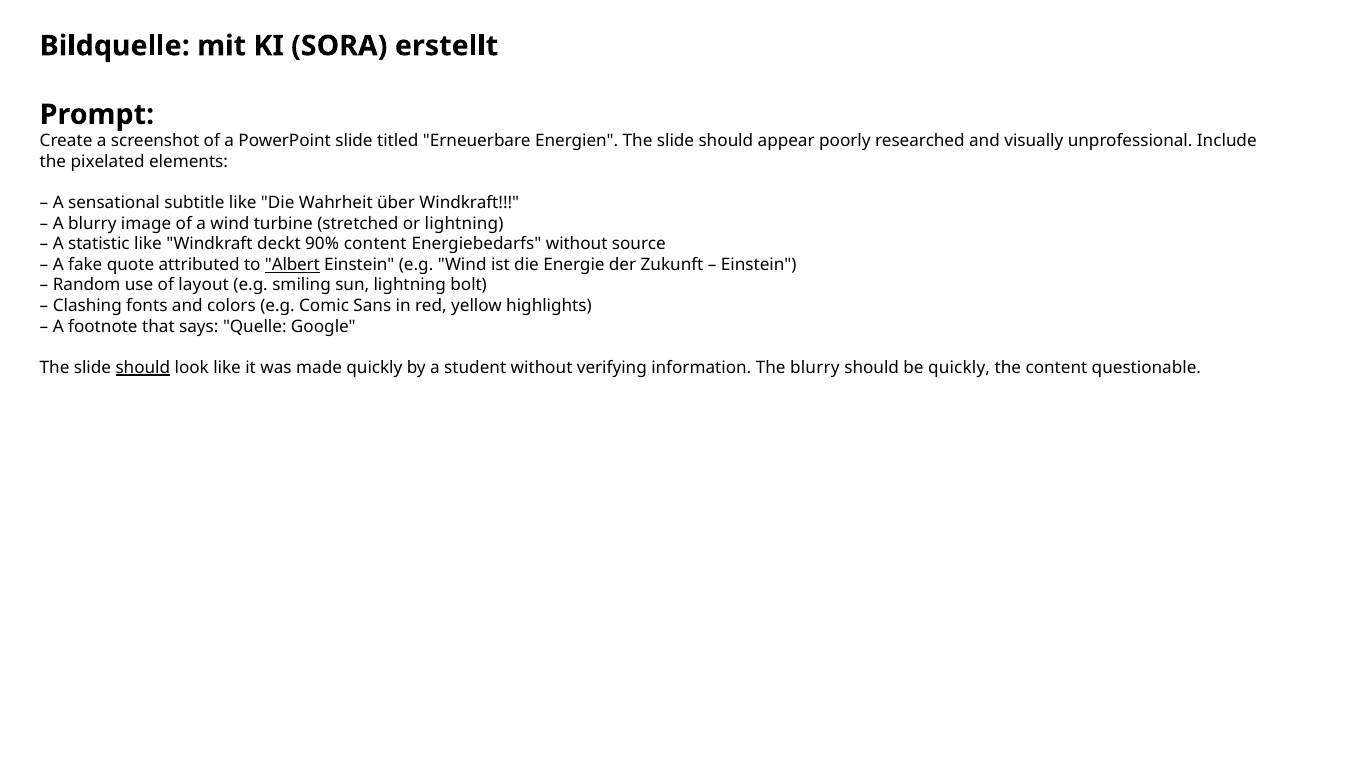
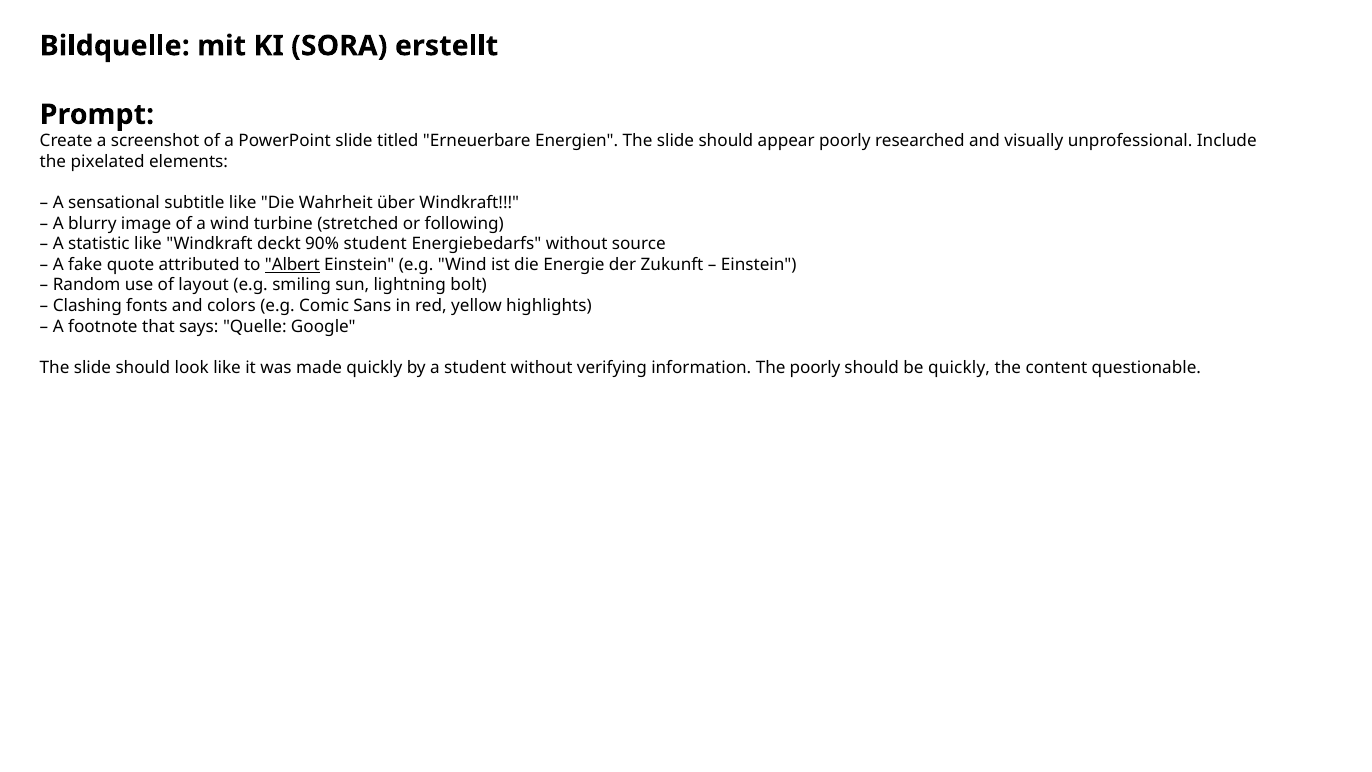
or lightning: lightning -> following
90% content: content -> student
should at (143, 367) underline: present -> none
The blurry: blurry -> poorly
